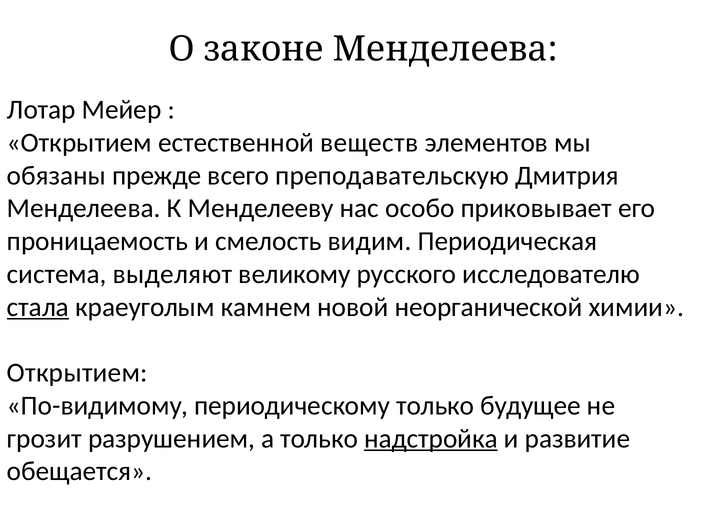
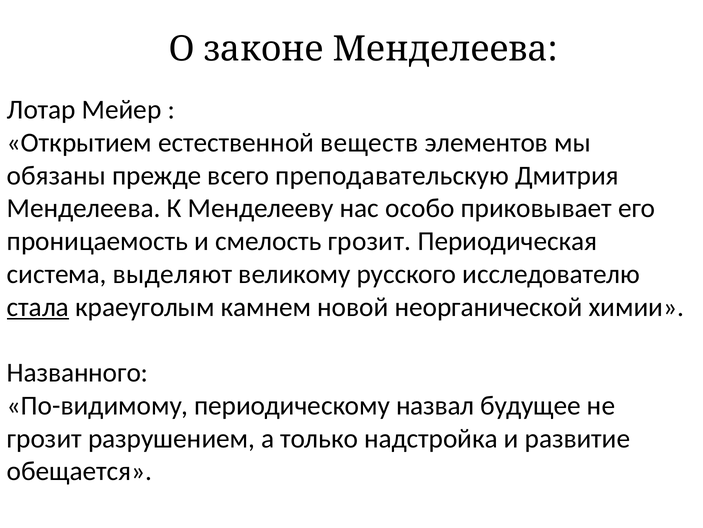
смелость видим: видим -> грозит
Открытием at (77, 372): Открытием -> Названного
периодическому только: только -> назвал
надстройка underline: present -> none
